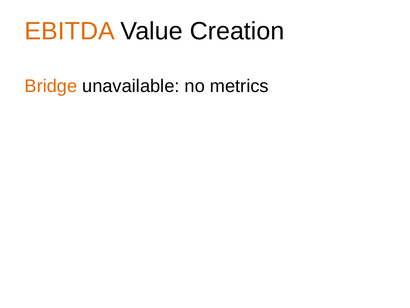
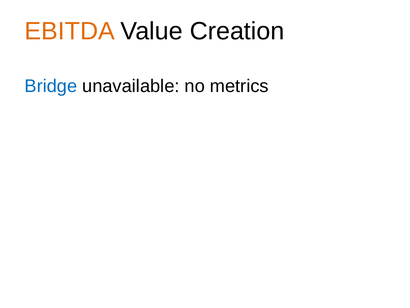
Bridge colour: orange -> blue
